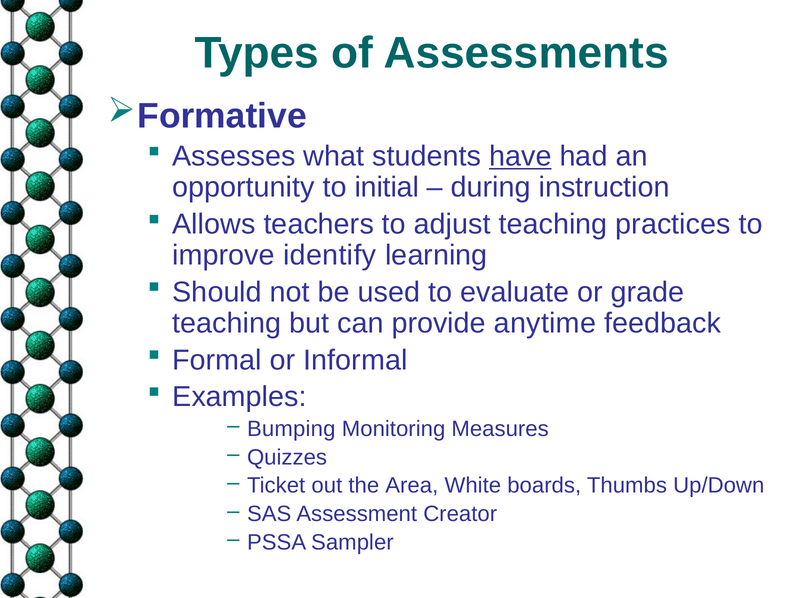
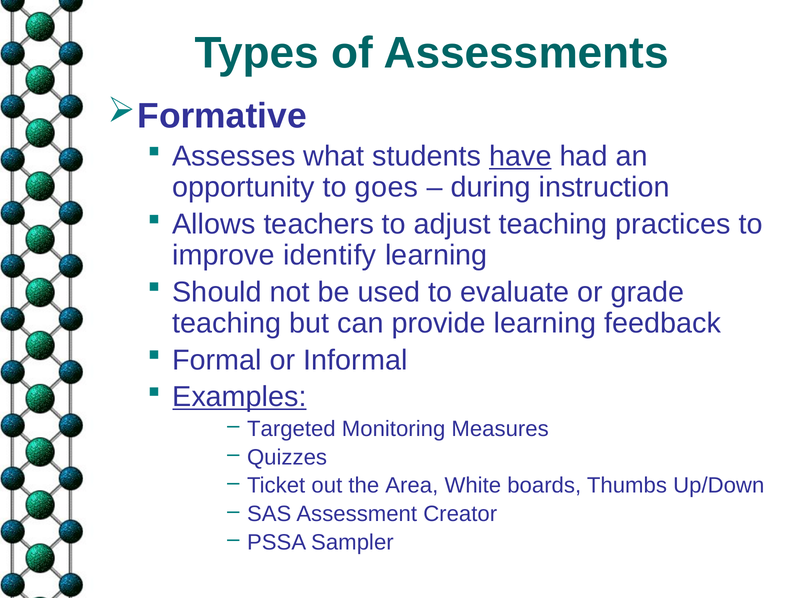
initial: initial -> goes
provide anytime: anytime -> learning
Examples underline: none -> present
Bumping: Bumping -> Targeted
